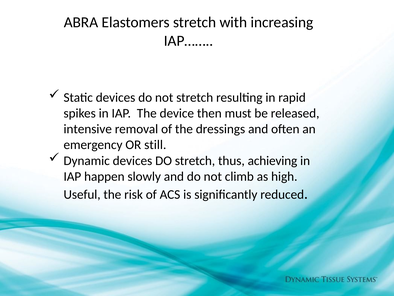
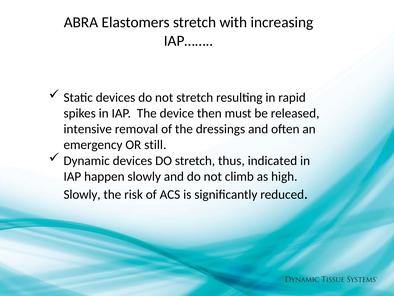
achieving: achieving -> indicated
Useful at (82, 194): Useful -> Slowly
